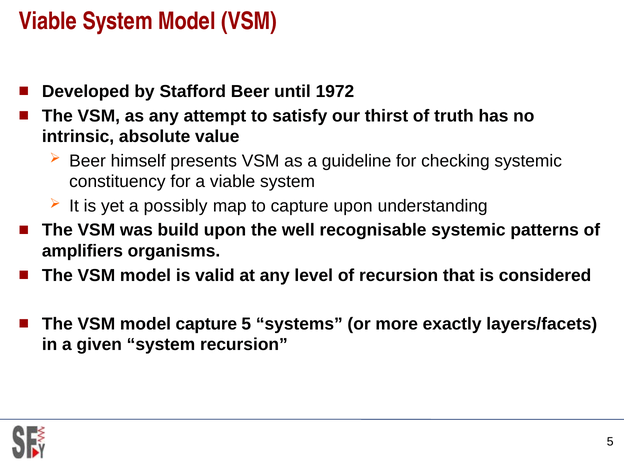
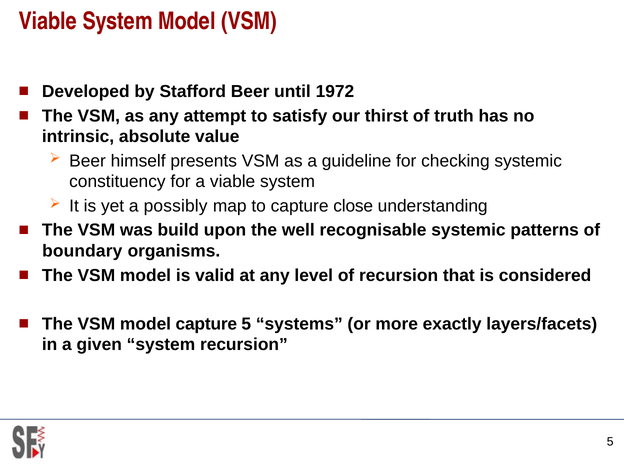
capture upon: upon -> close
amplifiers: amplifiers -> boundary
